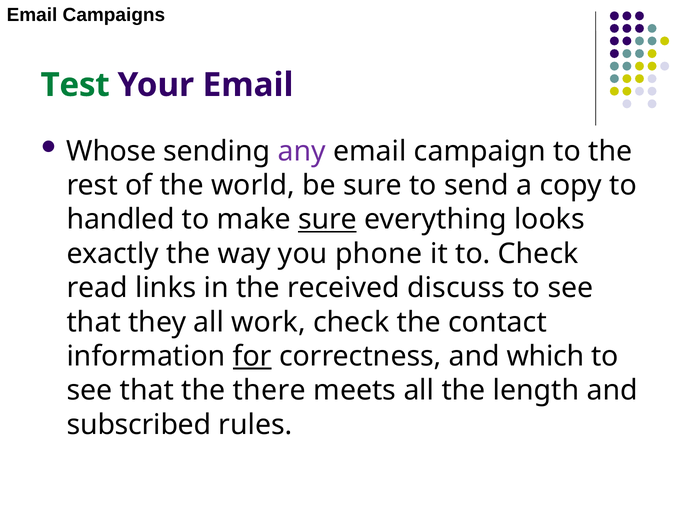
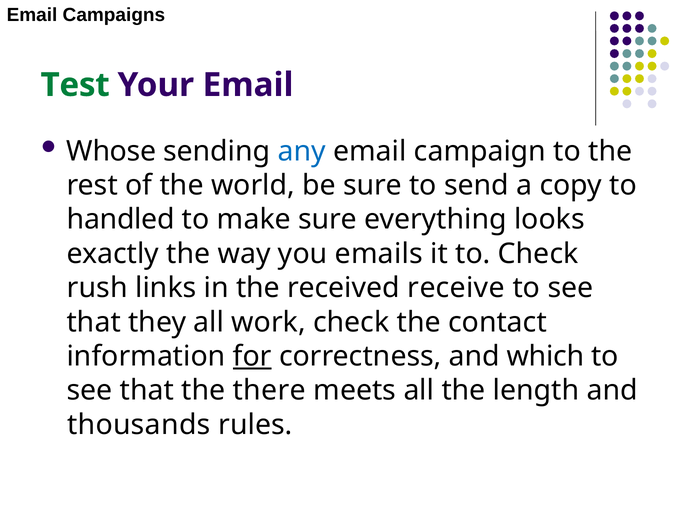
any colour: purple -> blue
sure at (328, 220) underline: present -> none
phone: phone -> emails
read: read -> rush
discuss: discuss -> receive
subscribed: subscribed -> thousands
